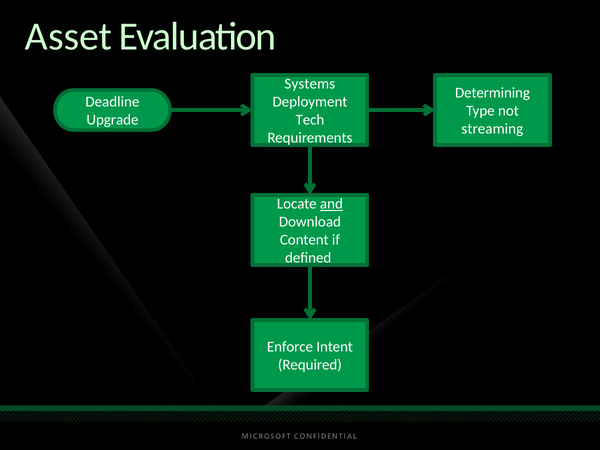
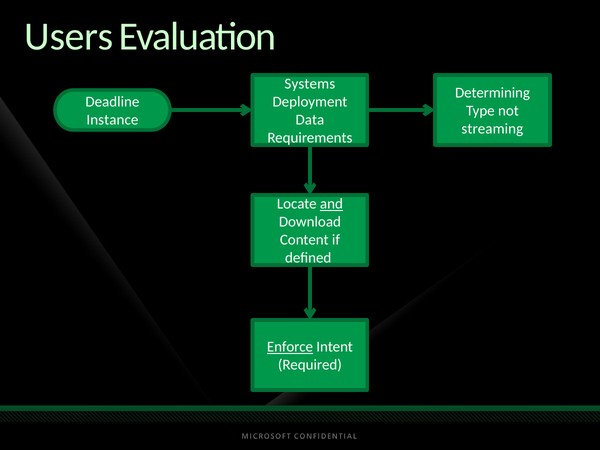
Asset: Asset -> Users
Upgrade: Upgrade -> Instance
Tech: Tech -> Data
Enforce underline: none -> present
